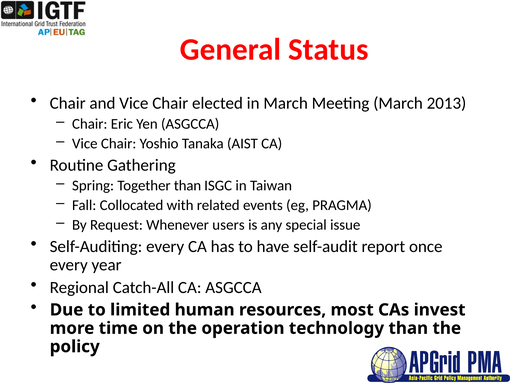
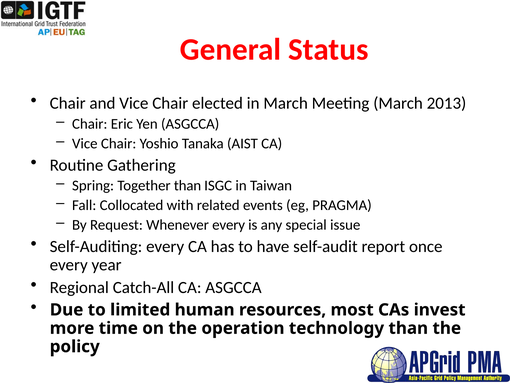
Whenever users: users -> every
